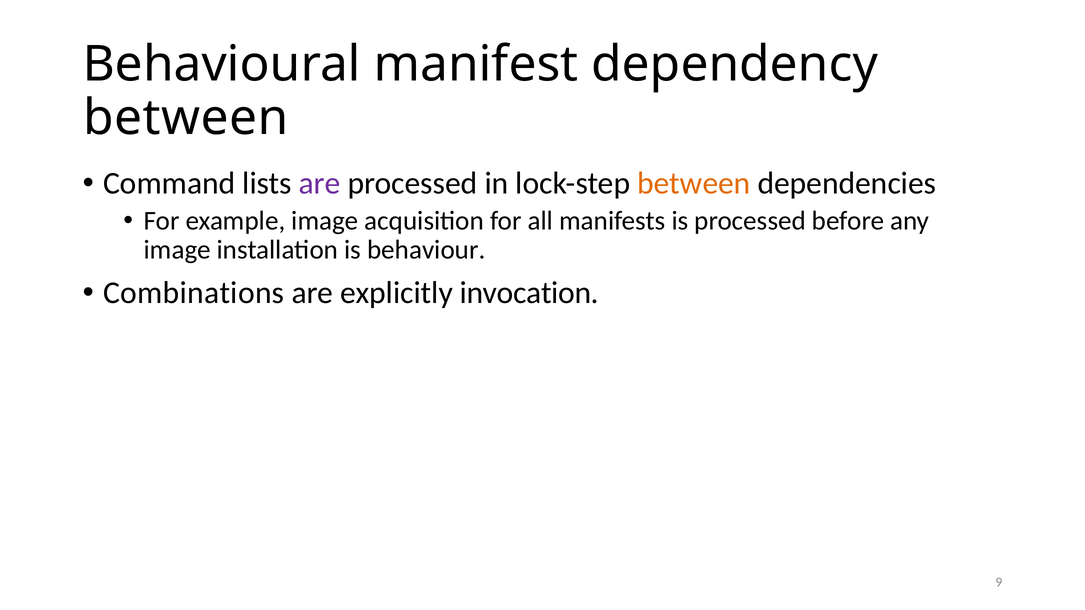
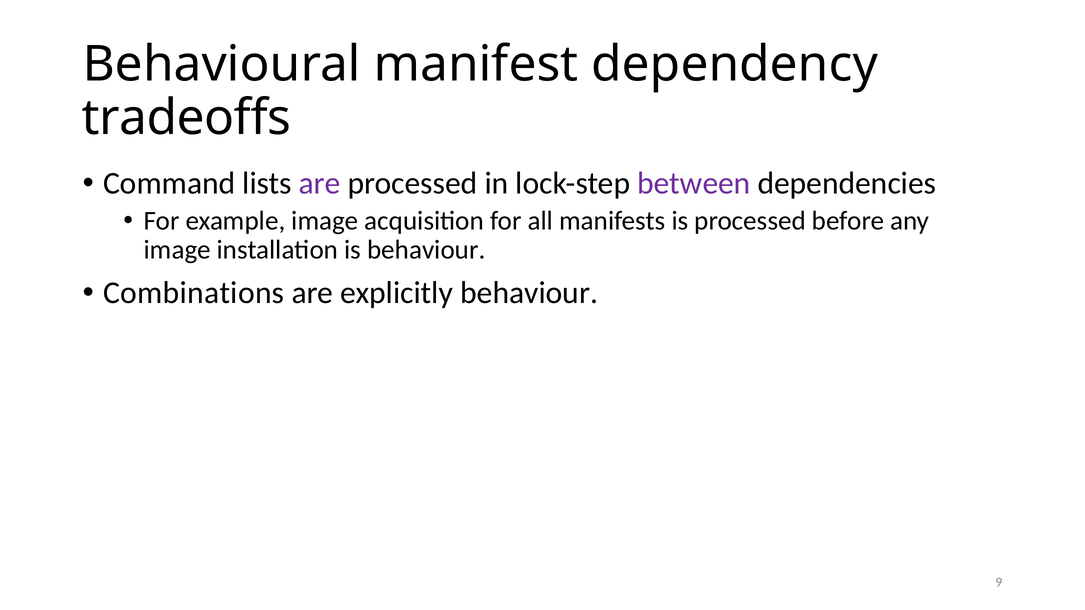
between at (186, 118): between -> tradeoffs
between at (694, 183) colour: orange -> purple
explicitly invocation: invocation -> behaviour
